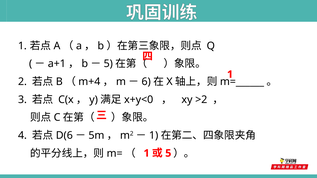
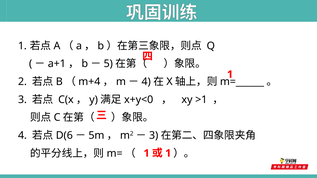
6 at (146, 82): 6 -> 4
>2: >2 -> >1
1 at (154, 136): 1 -> 3
5 at (168, 153): 5 -> 1
